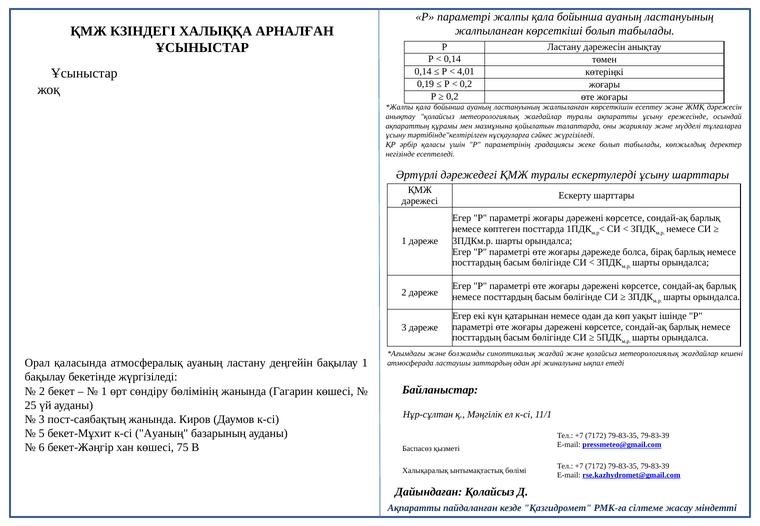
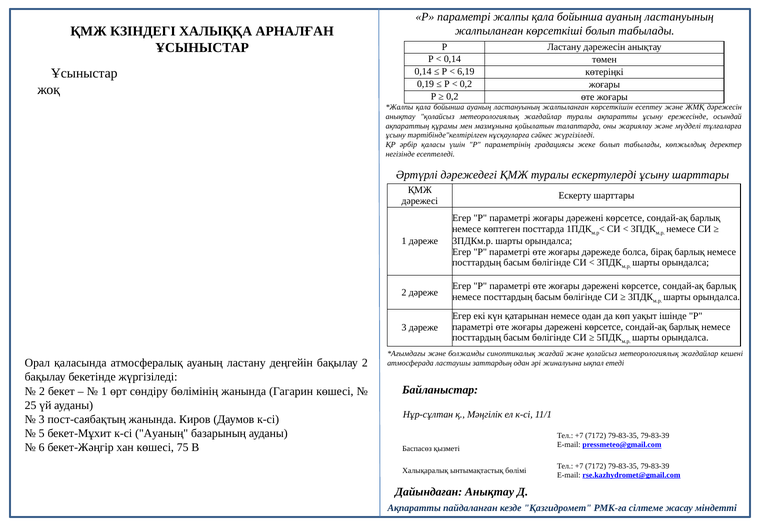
4,01: 4,01 -> 6,19
бақылау 1: 1 -> 2
Дайындаған Қолайсыз: Қолайсыз -> Анықтау
